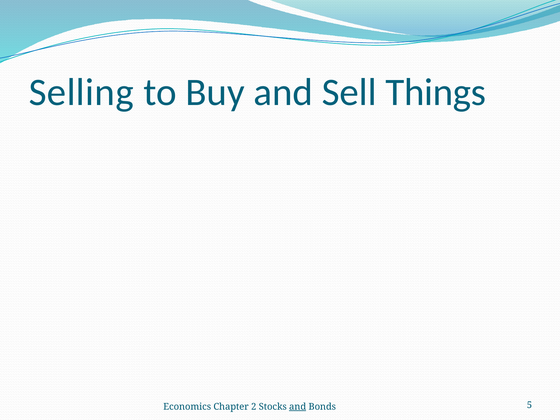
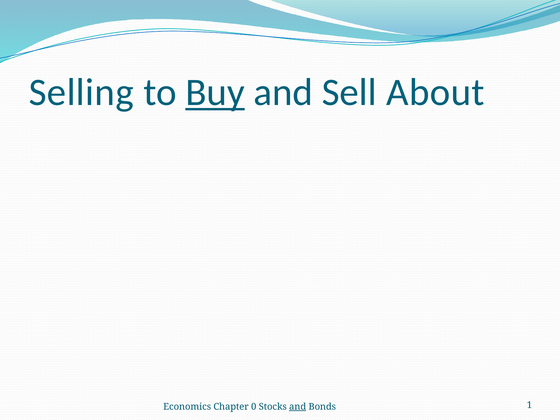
Buy underline: none -> present
Things: Things -> About
2: 2 -> 0
5: 5 -> 1
